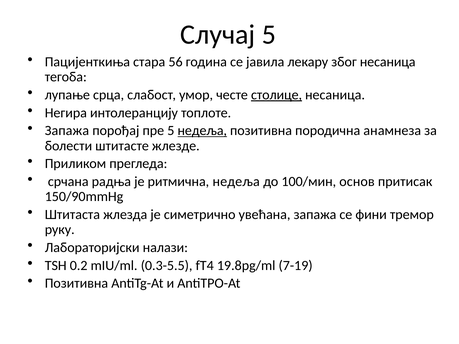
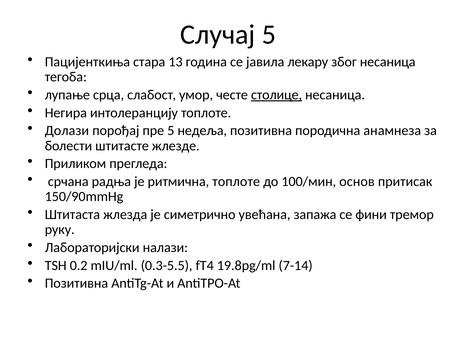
56: 56 -> 13
Запажа at (67, 131): Запажа -> Долази
недеља at (202, 131) underline: present -> none
ритмична недеља: недеља -> топлоте
7-19: 7-19 -> 7-14
